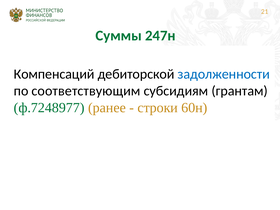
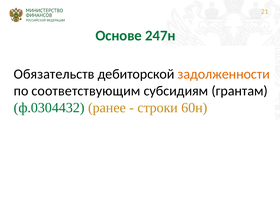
Суммы: Суммы -> Основе
Компенсаций: Компенсаций -> Обязательств
задолженности colour: blue -> orange
ф.7248977: ф.7248977 -> ф.0304432
